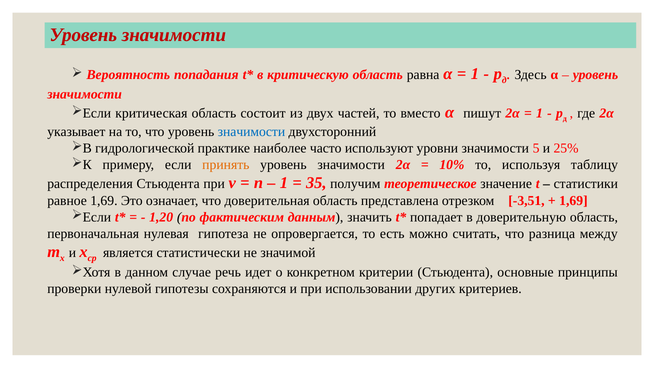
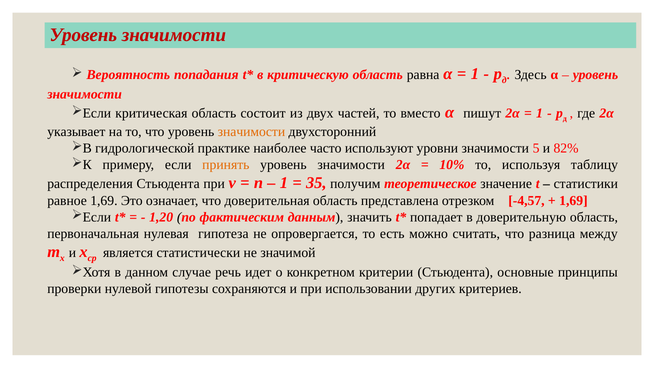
значимости at (251, 132) colour: blue -> orange
25%: 25% -> 82%
-3,51: -3,51 -> -4,57
